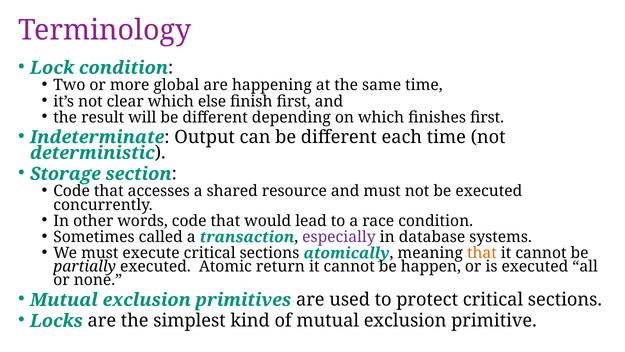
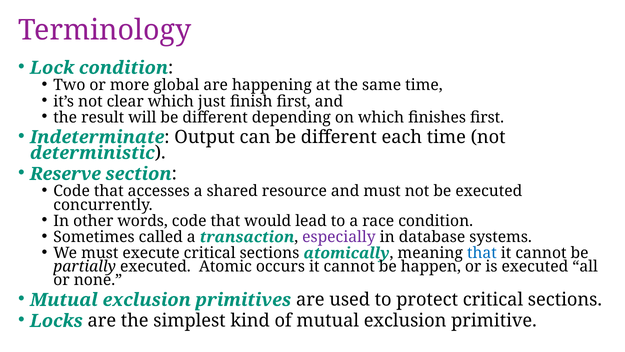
else: else -> just
Storage: Storage -> Reserve
that at (482, 253) colour: orange -> blue
return: return -> occurs
